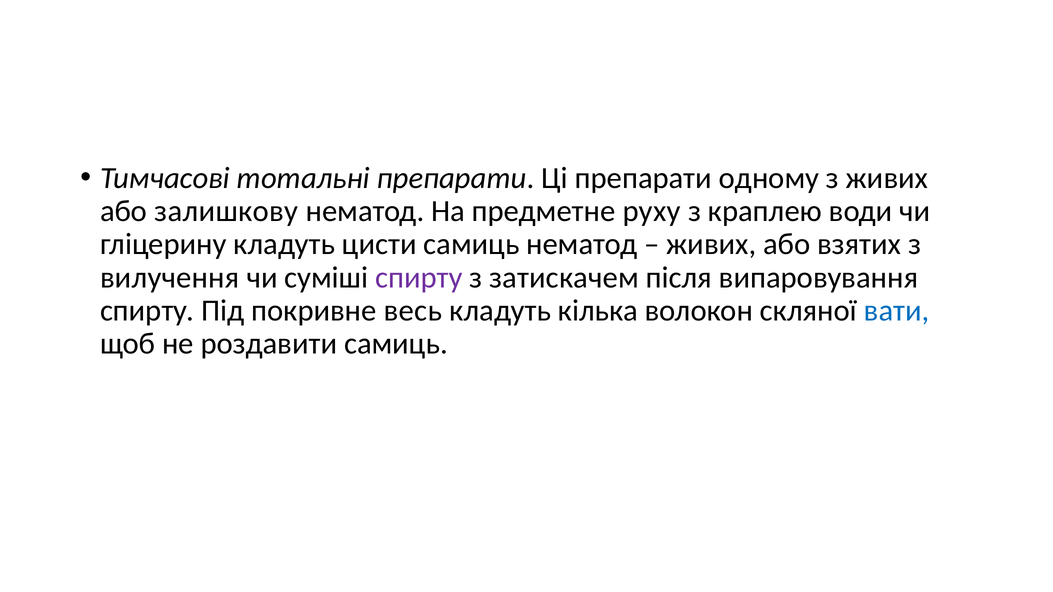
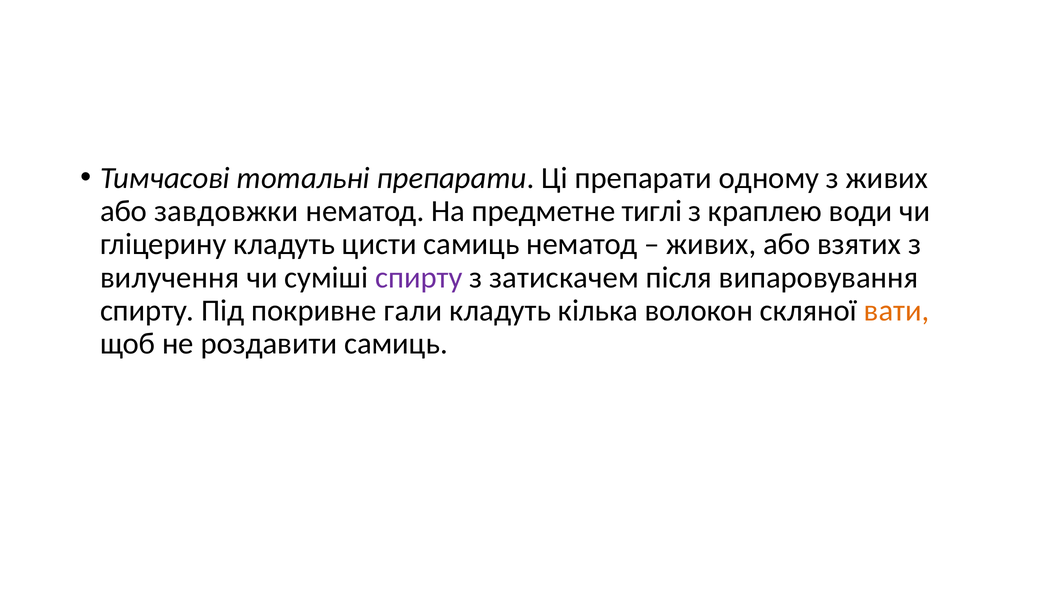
залишкову: залишкову -> завдовжки
руху: руху -> тиглі
весь: весь -> гали
вати colour: blue -> orange
